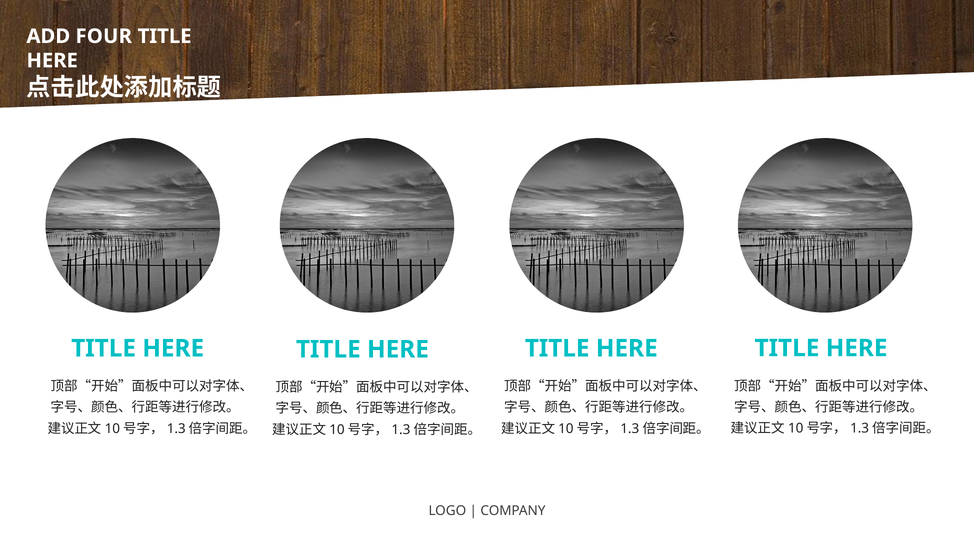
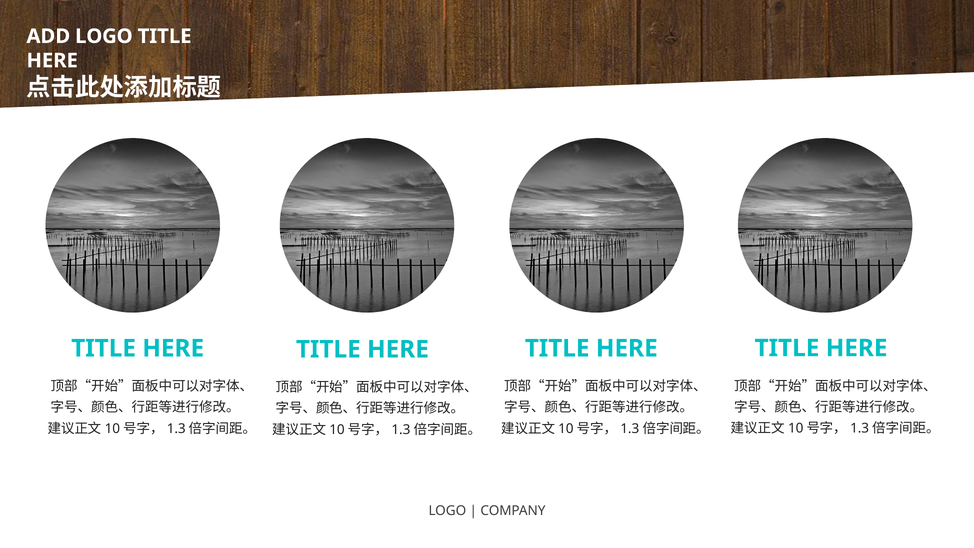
ADD FOUR: FOUR -> LOGO
